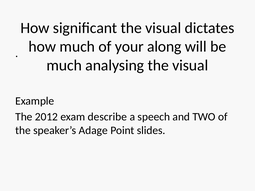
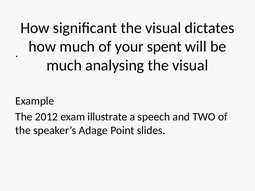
along: along -> spent
describe: describe -> illustrate
